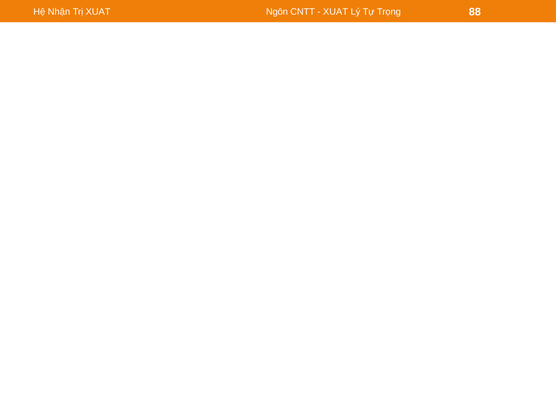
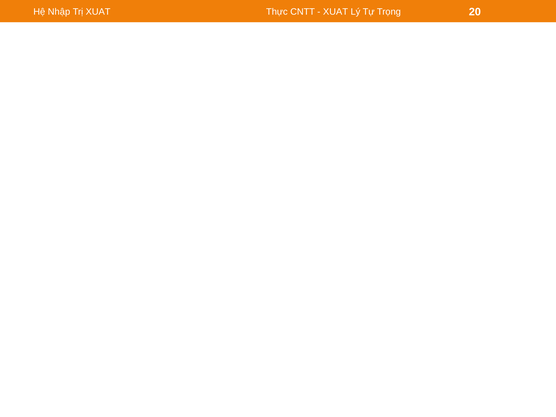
Nhận: Nhận -> Nhập
Ngôn: Ngôn -> Thực
88: 88 -> 20
